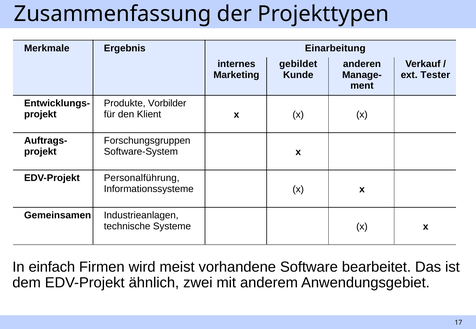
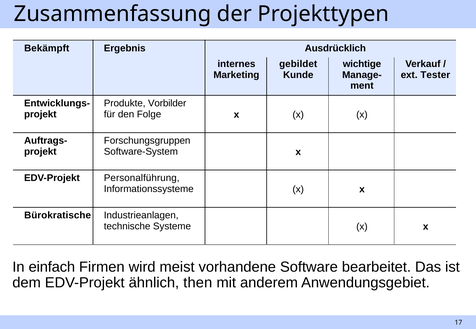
Merkmale: Merkmale -> Bekämpft
Einarbeitung: Einarbeitung -> Ausdrücklich
anderen: anderen -> wichtige
Klient: Klient -> Folge
Gemeinsamen: Gemeinsamen -> Bürokratische
zwei: zwei -> then
